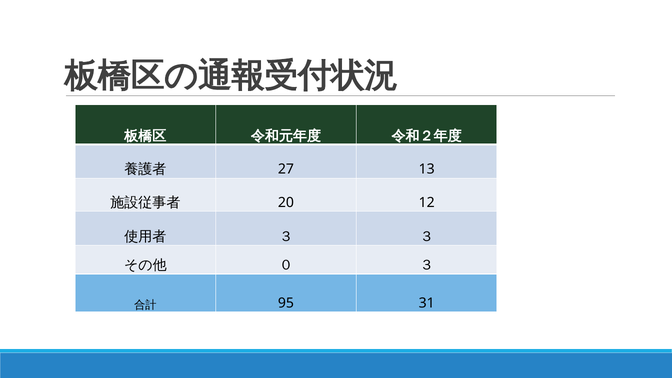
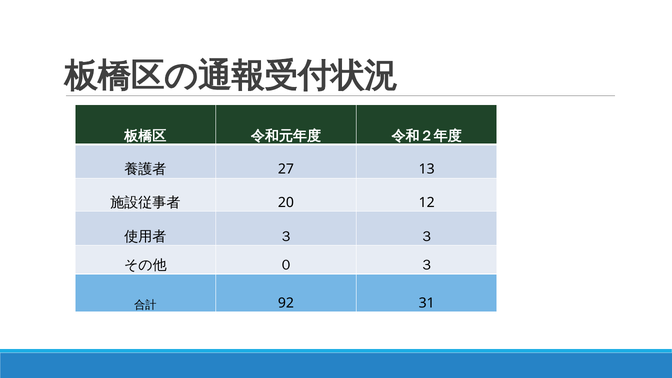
95: 95 -> 92
